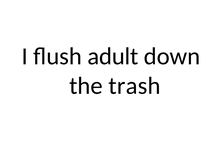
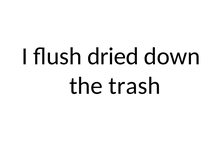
adult: adult -> dried
